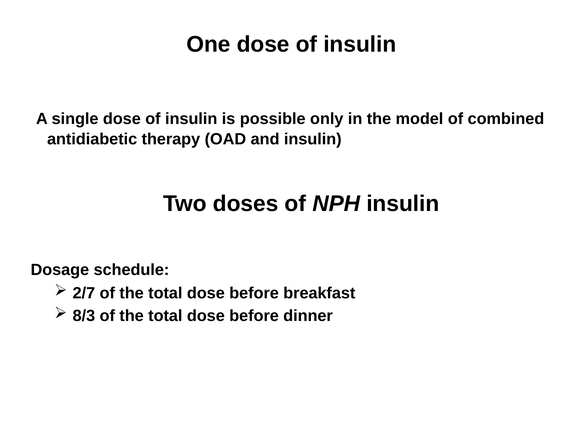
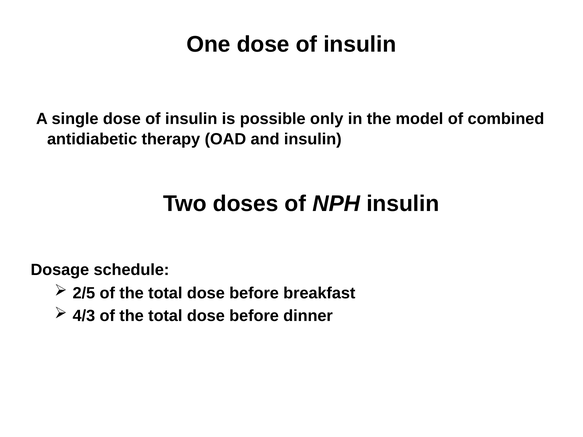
2/7: 2/7 -> 2/5
8/3: 8/3 -> 4/3
